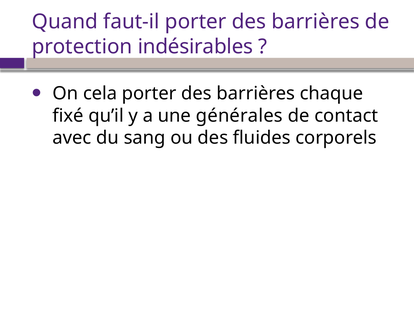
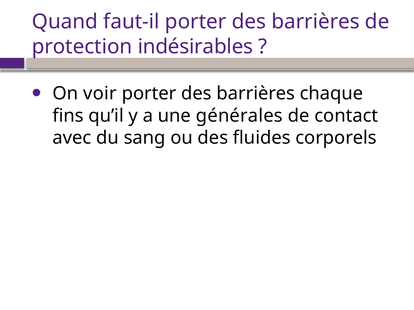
cela: cela -> voir
fixé: fixé -> fins
